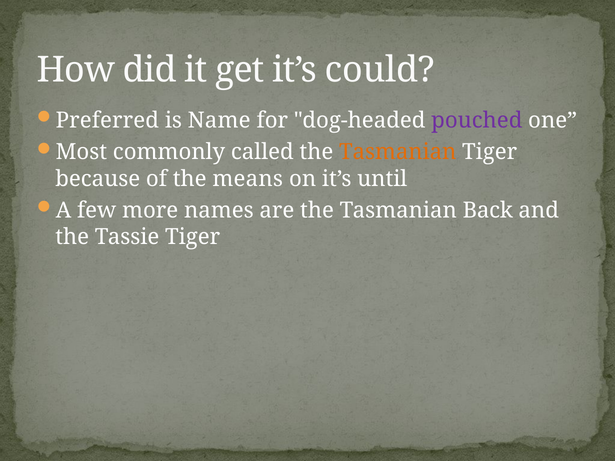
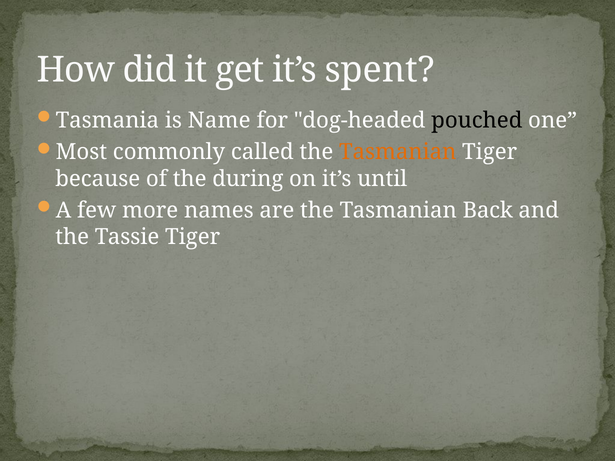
could: could -> spent
Preferred: Preferred -> Tasmania
pouched colour: purple -> black
means: means -> during
